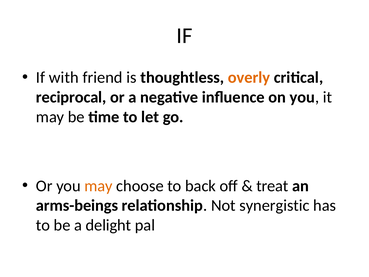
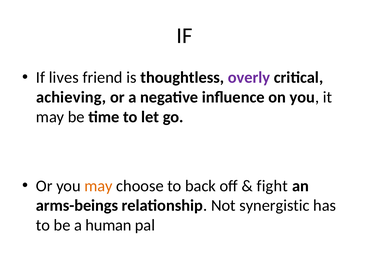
with: with -> lives
overly colour: orange -> purple
reciprocal: reciprocal -> achieving
treat: treat -> fight
delight: delight -> human
